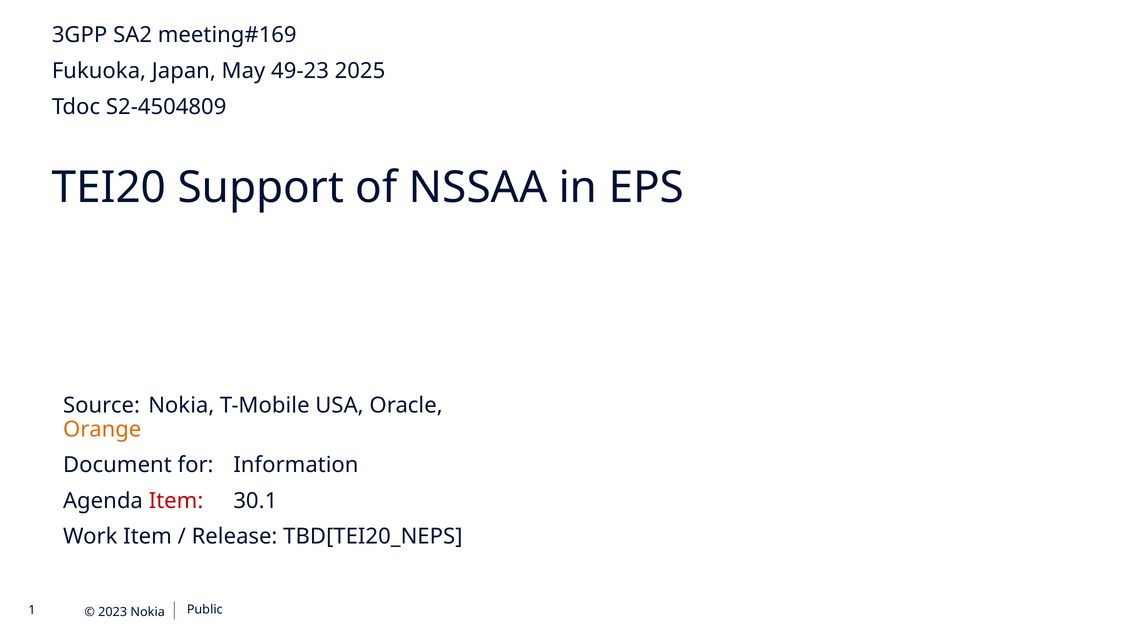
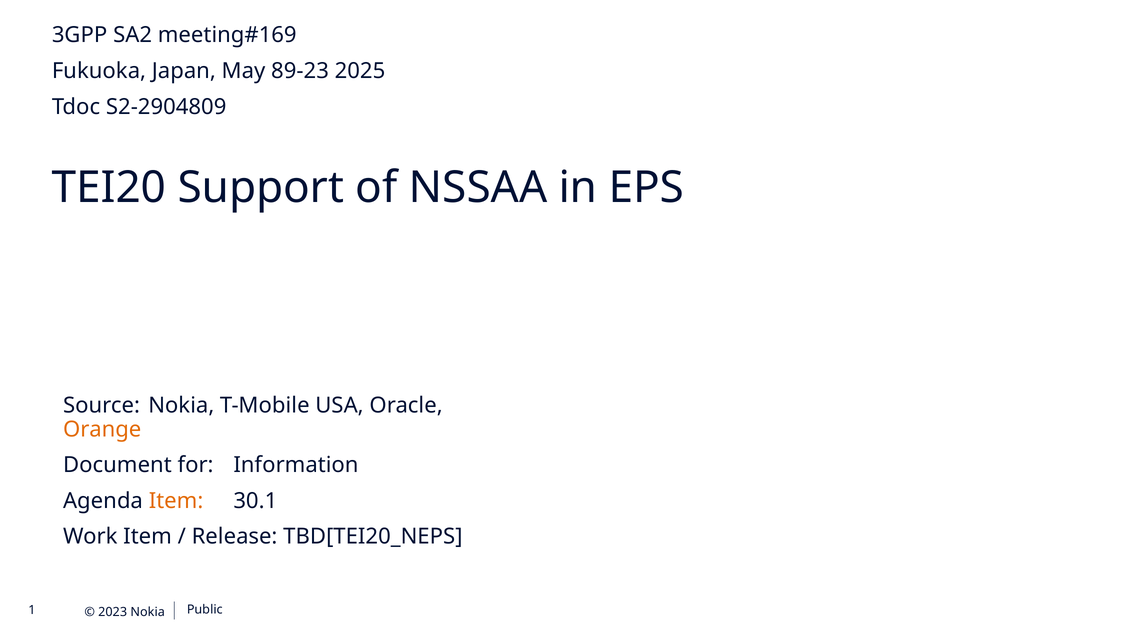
49-23: 49-23 -> 89-23
S2-4504809: S2-4504809 -> S2-2904809
Item at (176, 501) colour: red -> orange
